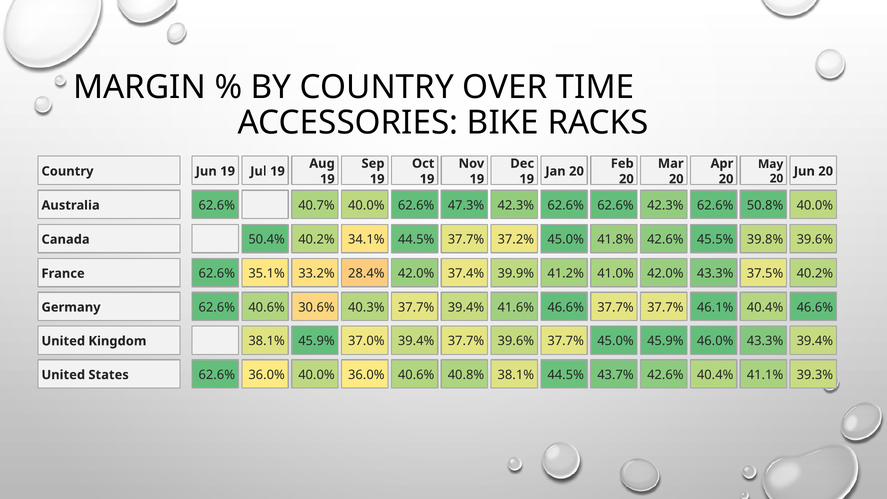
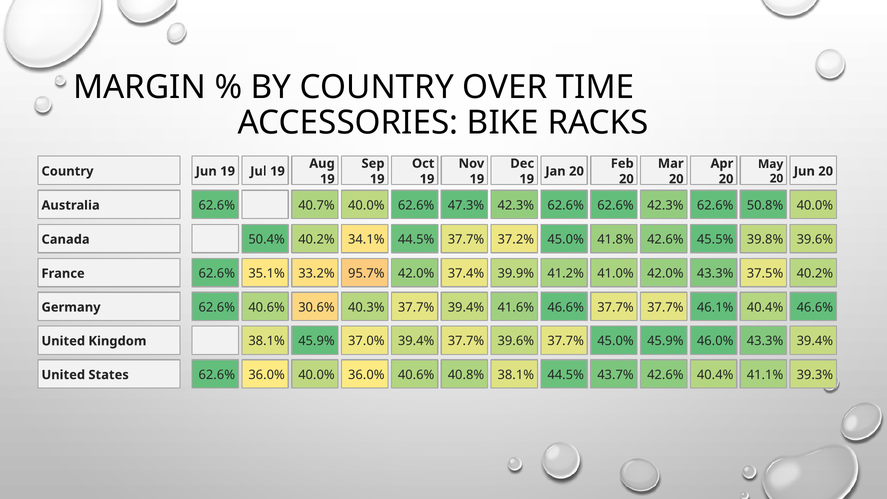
28.4%: 28.4% -> 95.7%
